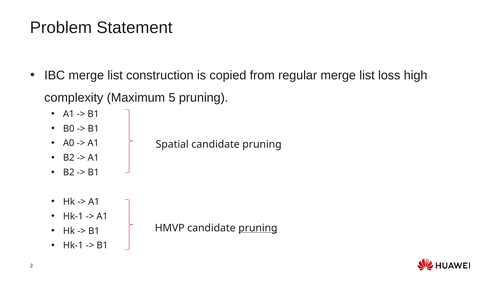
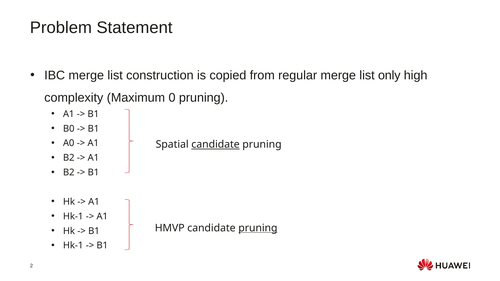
loss: loss -> only
5: 5 -> 0
candidate at (216, 145) underline: none -> present
